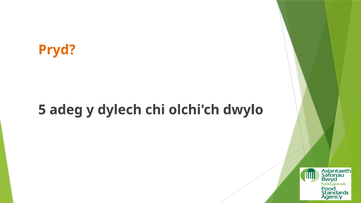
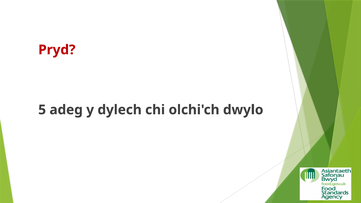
Pryd colour: orange -> red
